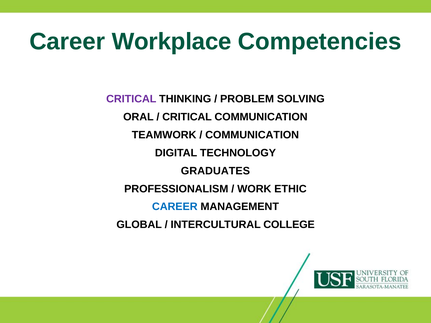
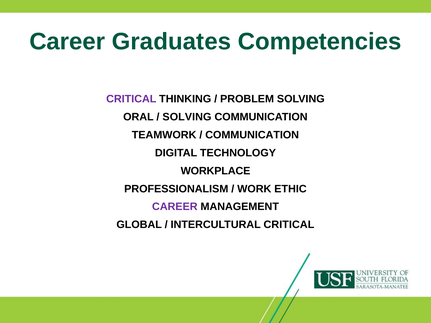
Workplace: Workplace -> Graduates
CRITICAL at (187, 117): CRITICAL -> SOLVING
GRADUATES: GRADUATES -> WORKPLACE
CAREER at (175, 207) colour: blue -> purple
INTERCULTURAL COLLEGE: COLLEGE -> CRITICAL
